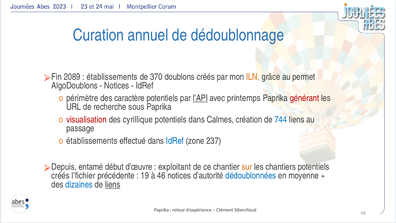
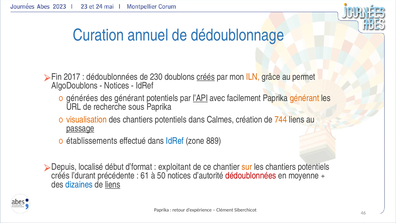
2089: 2089 -> 2017
établissements at (112, 77): établissements -> dédoublonnées
370: 370 -> 230
créés at (206, 77) underline: none -> present
périmètre: périmètre -> générées
des caractère: caractère -> générant
printemps: printemps -> facilement
générant at (304, 98) colour: red -> orange
visualisation colour: red -> orange
des cyrillique: cyrillique -> chantiers
744 colour: blue -> orange
passage underline: none -> present
237: 237 -> 889
entamé: entamé -> localisé
d’œuvre: d’œuvre -> d’format
l’fichier: l’fichier -> l’durant
19: 19 -> 61
à 46: 46 -> 50
dédoublonnées at (251, 176) colour: blue -> red
